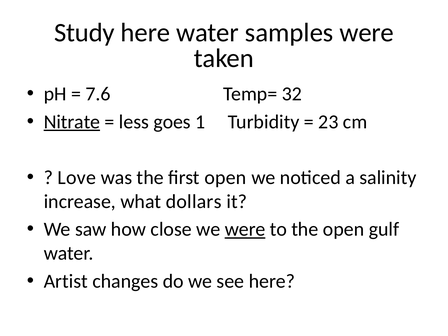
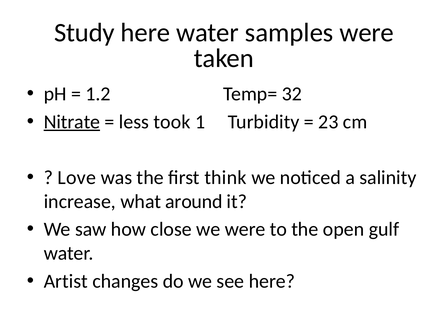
7.6: 7.6 -> 1.2
goes: goes -> took
first open: open -> think
dollars: dollars -> around
were at (245, 229) underline: present -> none
